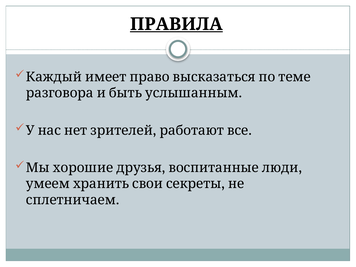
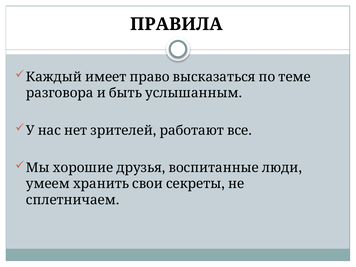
ПРАВИЛА underline: present -> none
